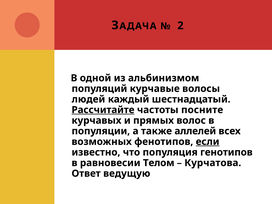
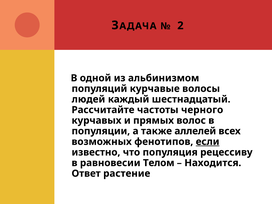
Рассчитайте underline: present -> none
посните: посните -> черного
генотипов: генотипов -> рецессиву
Курчатова: Курчатова -> Находится
ведущую: ведущую -> растение
